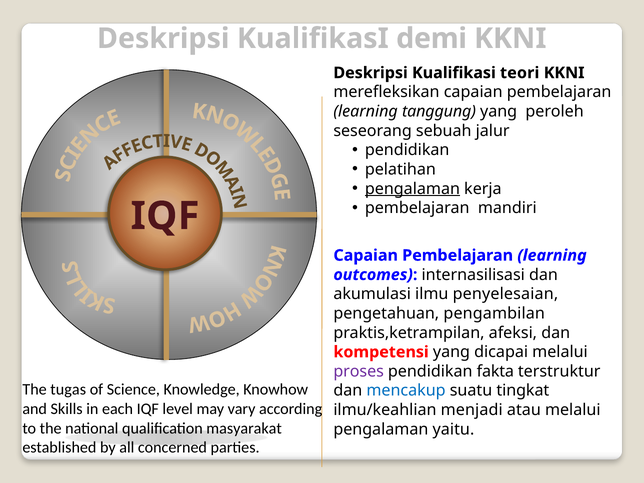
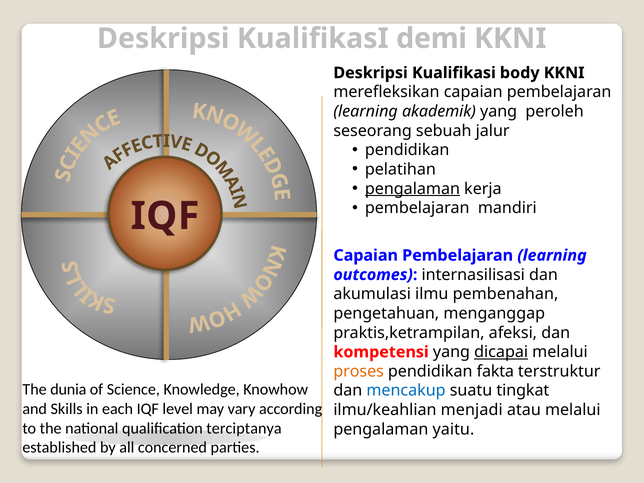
teori: teori -> body
tanggung: tanggung -> akademik
penyelesaian: penyelesaian -> pembenahan
pengambilan: pengambilan -> menganggap
dicapai underline: none -> present
proses colour: purple -> orange
tugas: tugas -> dunia
masyarakat: masyarakat -> terciptanya
